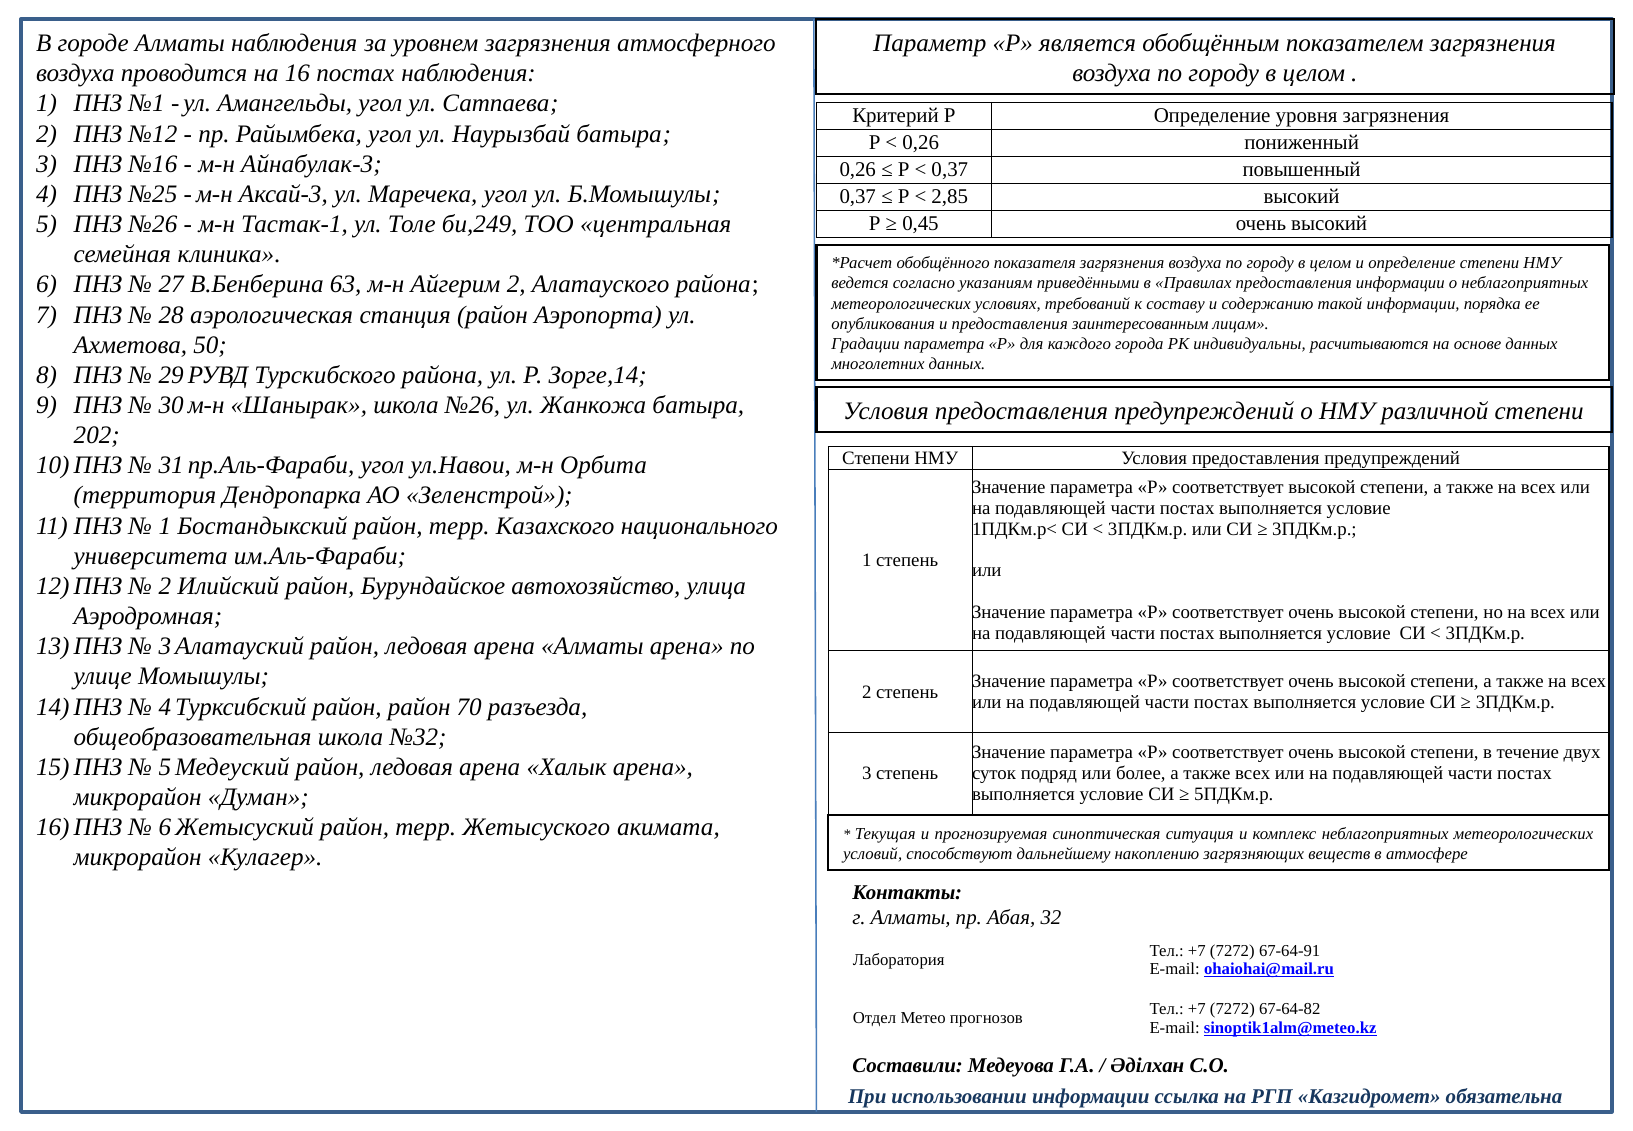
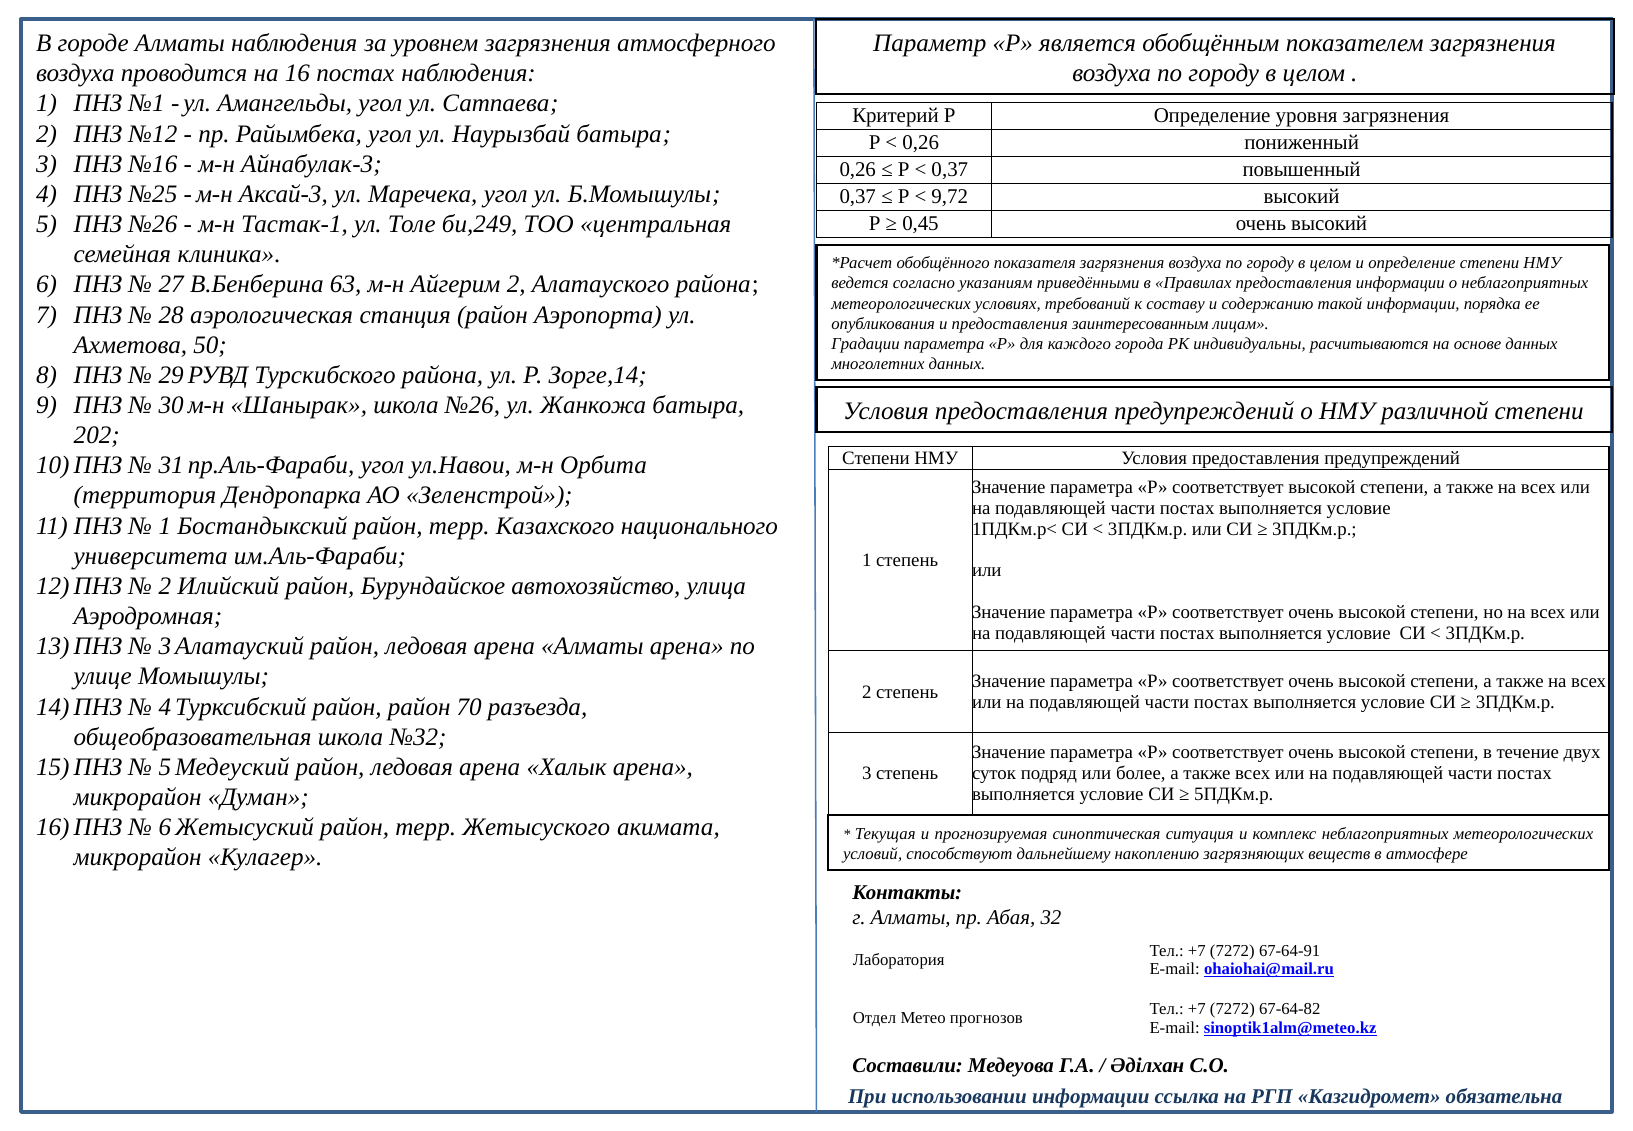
2,85: 2,85 -> 9,72
